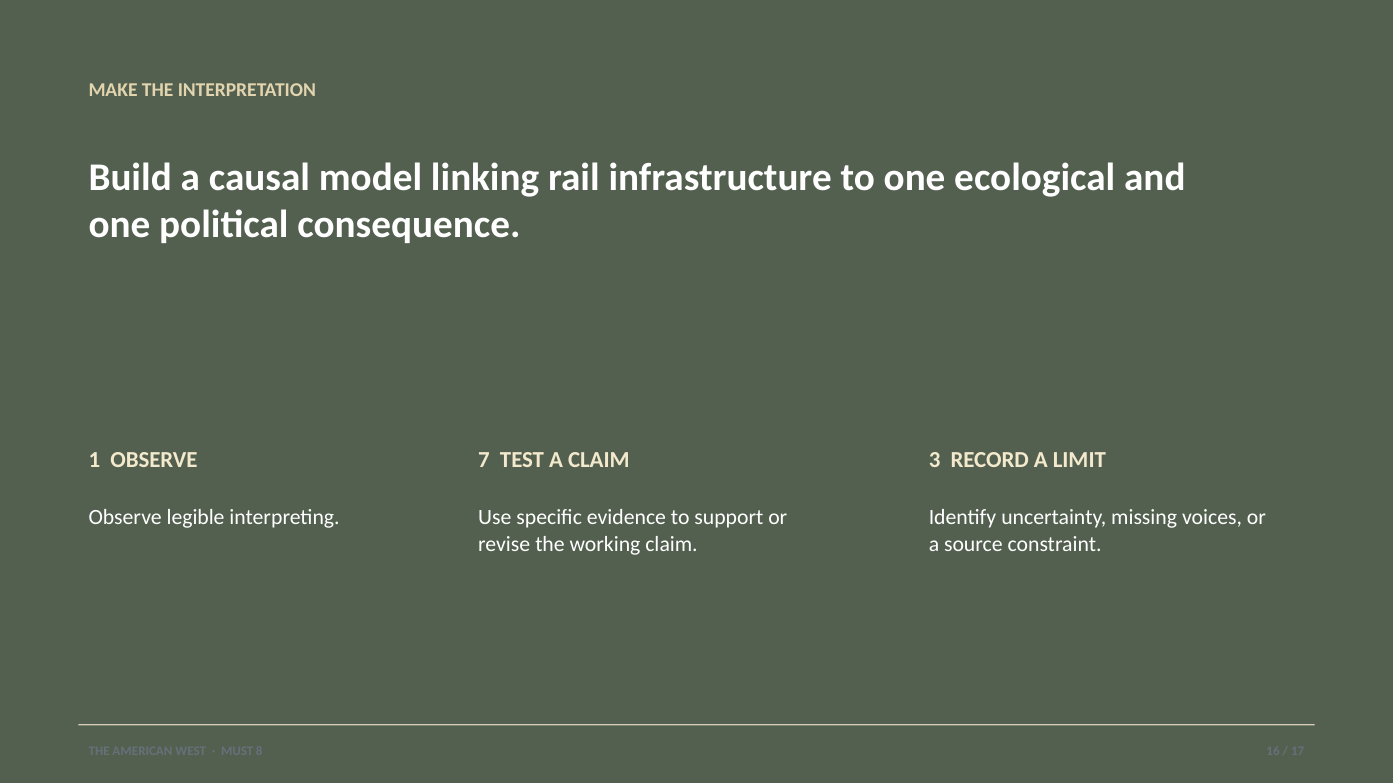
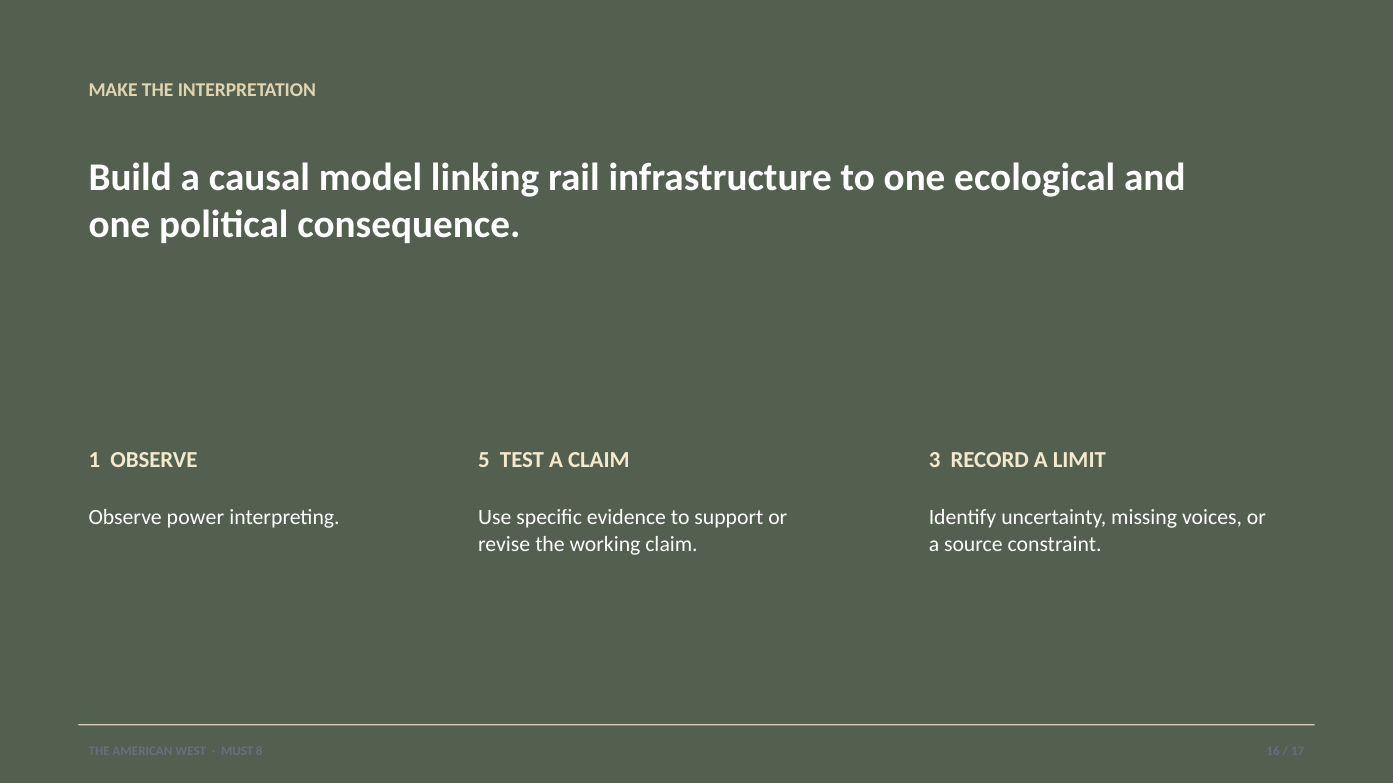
7: 7 -> 5
legible: legible -> power
